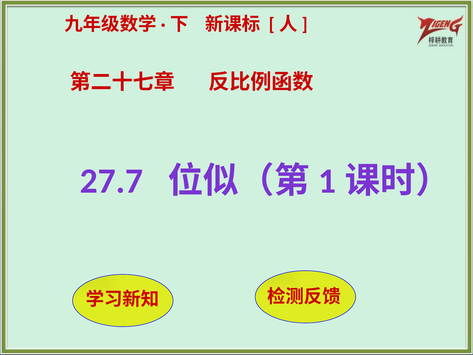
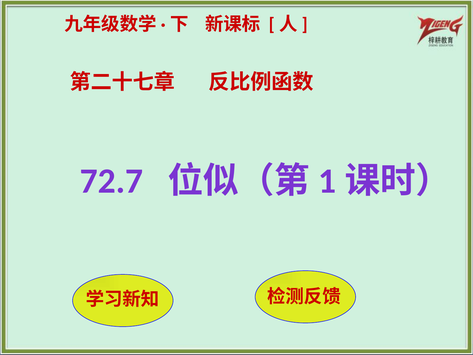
27.7: 27.7 -> 72.7
